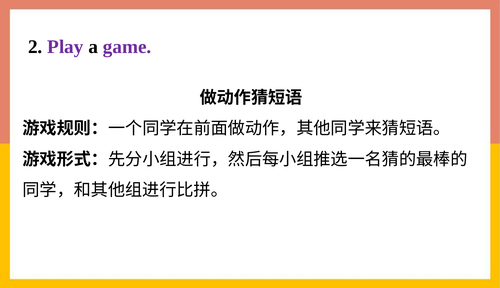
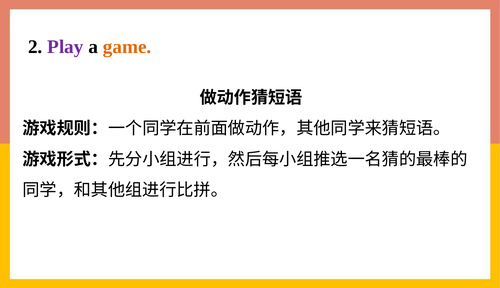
game colour: purple -> orange
